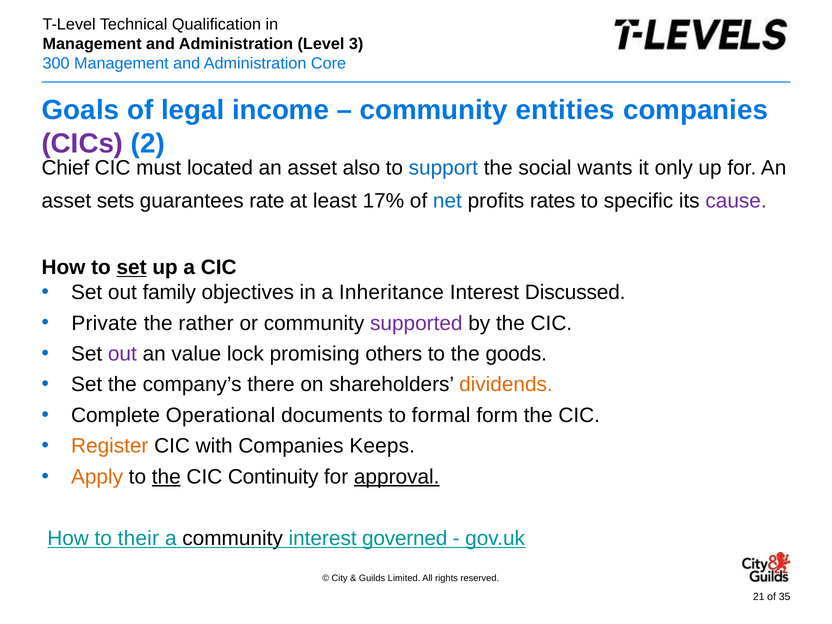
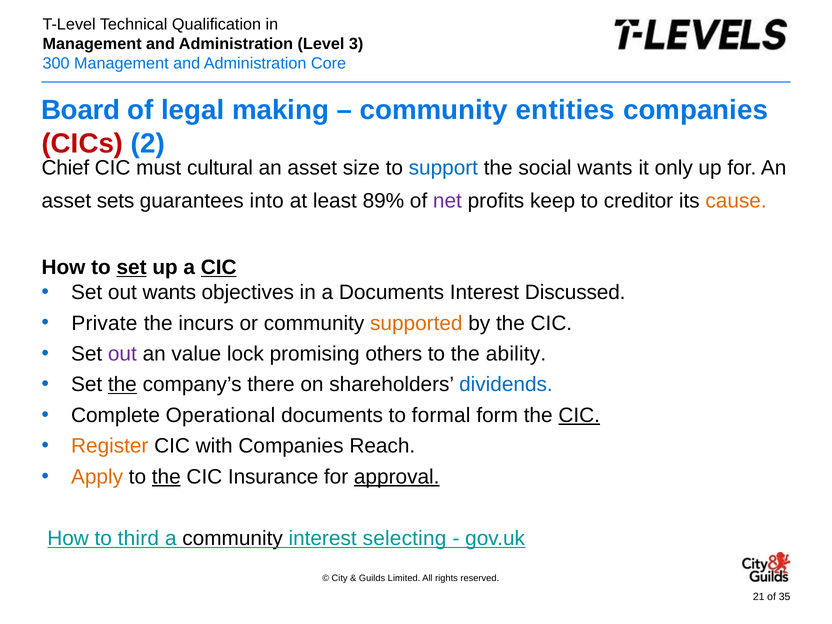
Goals: Goals -> Board
income: income -> making
CICs colour: purple -> red
located: located -> cultural
also: also -> size
rate: rate -> into
17%: 17% -> 89%
net colour: blue -> purple
rates: rates -> keep
specific: specific -> creditor
cause colour: purple -> orange
CIC at (219, 267) underline: none -> present
out family: family -> wants
a Inheritance: Inheritance -> Documents
rather: rather -> incurs
supported colour: purple -> orange
goods: goods -> ability
the at (122, 385) underline: none -> present
dividends colour: orange -> blue
CIC at (579, 415) underline: none -> present
Keeps: Keeps -> Reach
Continuity: Continuity -> Insurance
their: their -> third
governed: governed -> selecting
